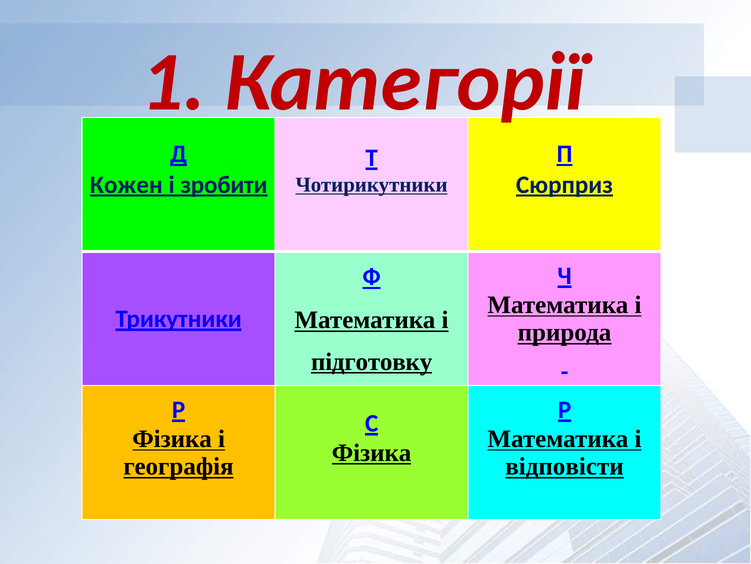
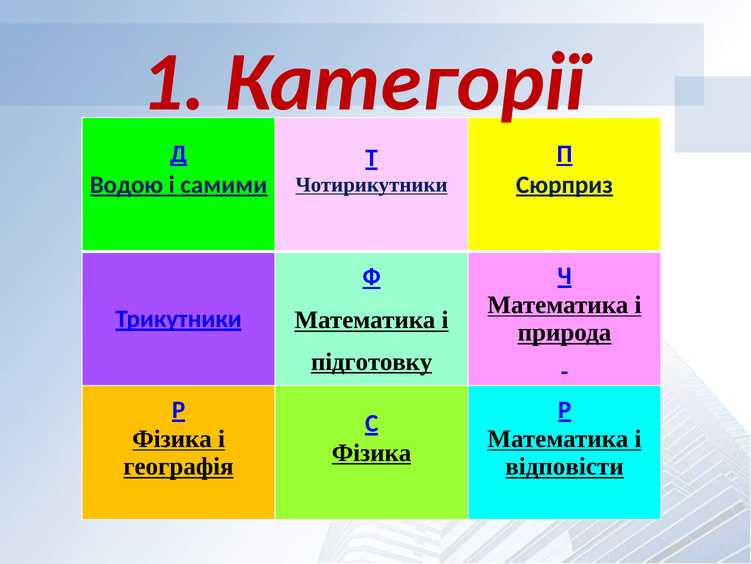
Кожен: Кожен -> Водою
зробити: зробити -> самими
